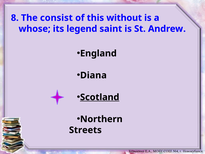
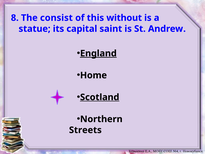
whose: whose -> statue
legend: legend -> capital
England underline: none -> present
Diana: Diana -> Home
